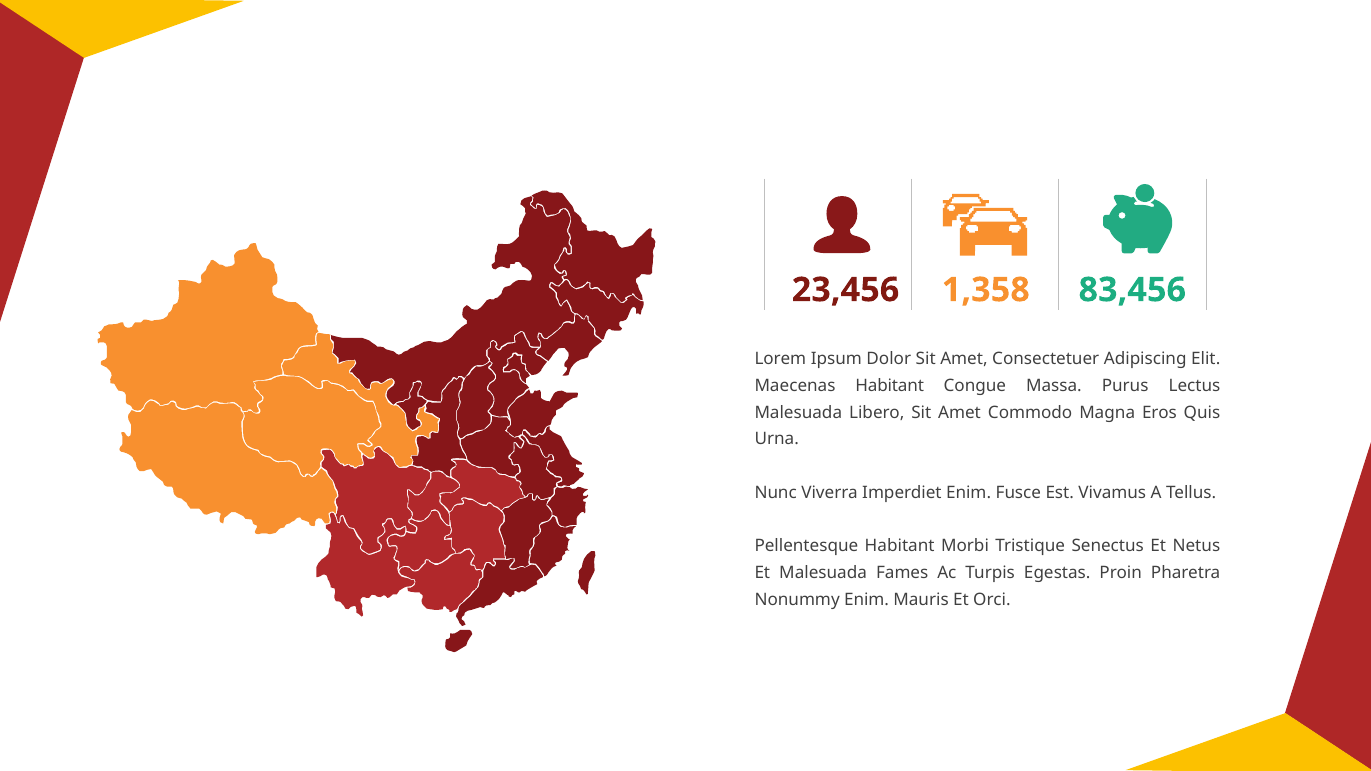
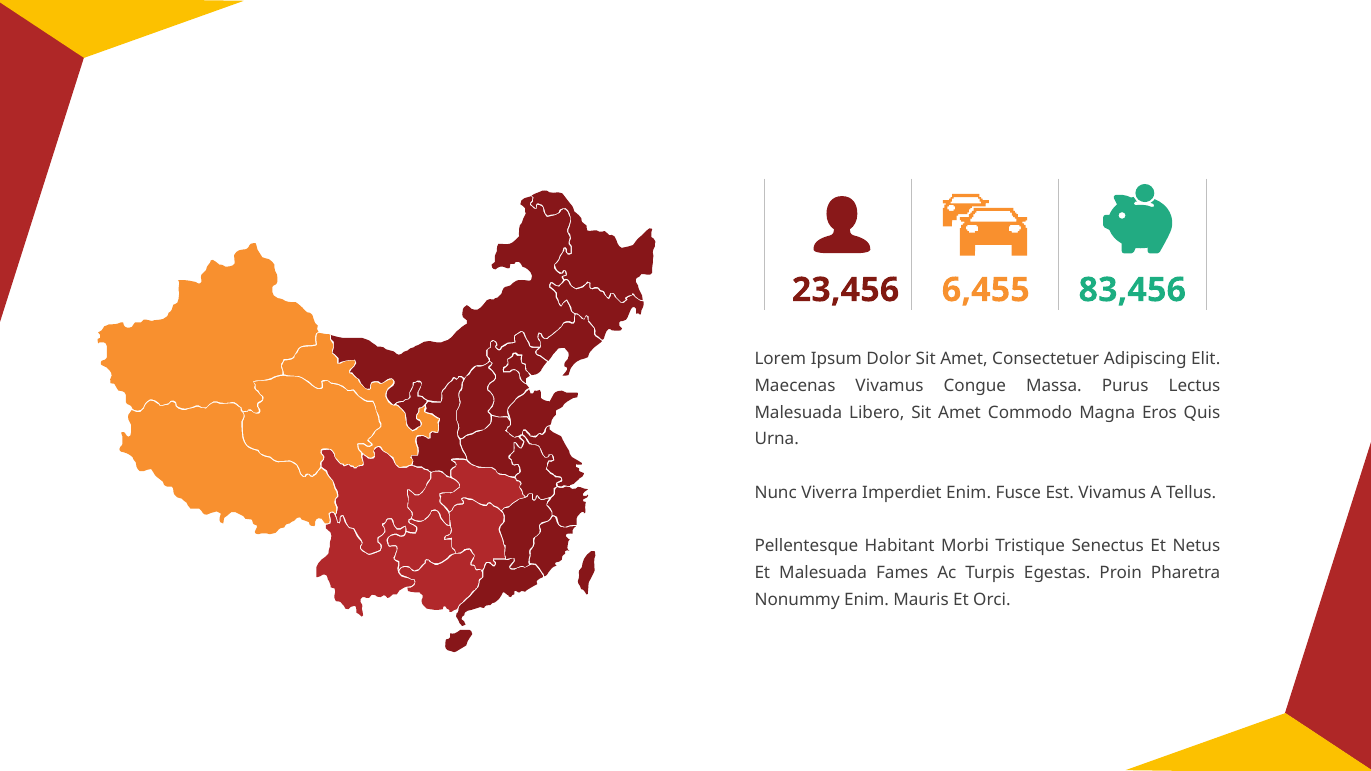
1,358: 1,358 -> 6,455
Maecenas Habitant: Habitant -> Vivamus
